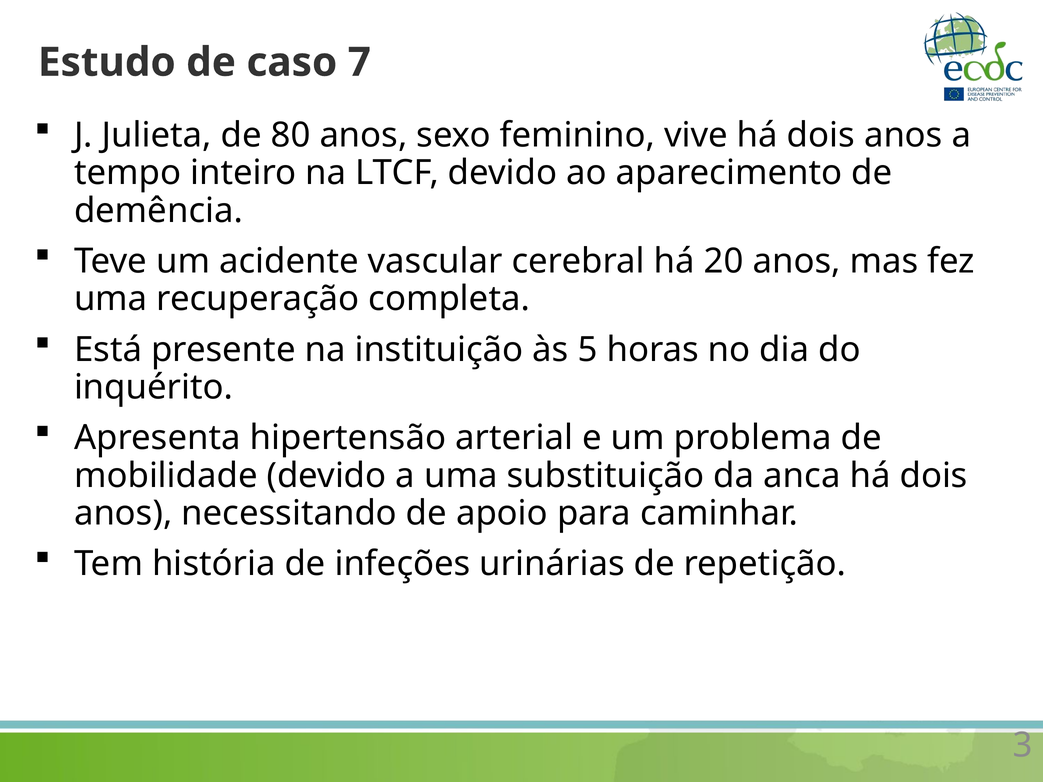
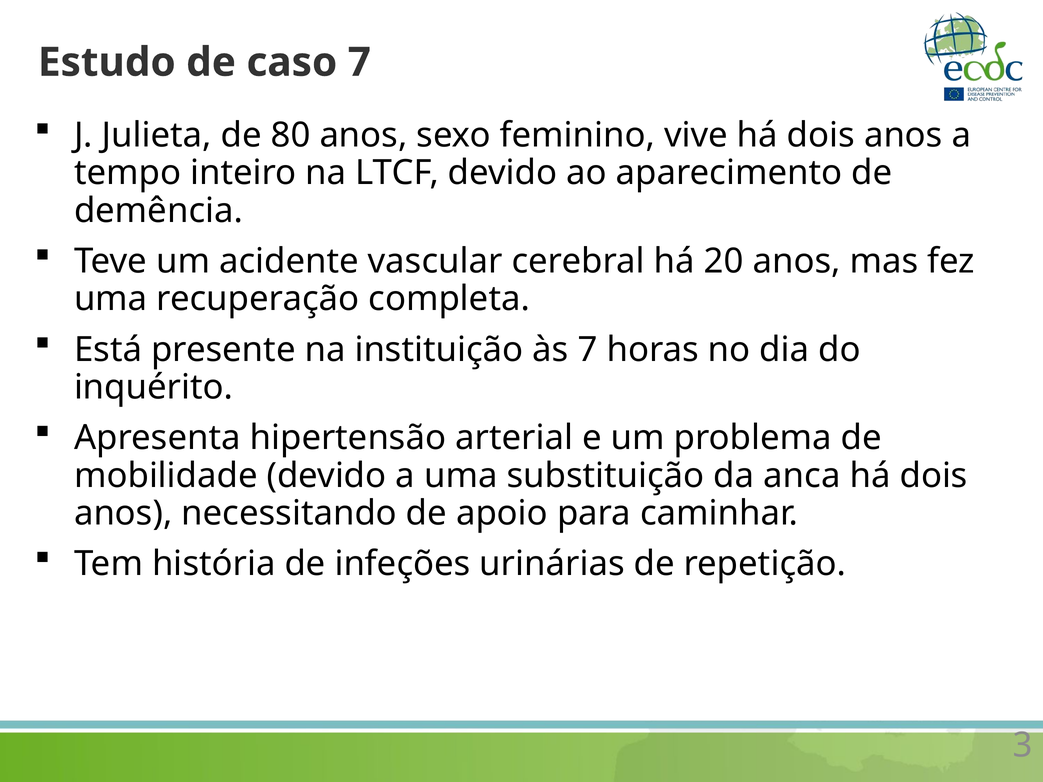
às 5: 5 -> 7
